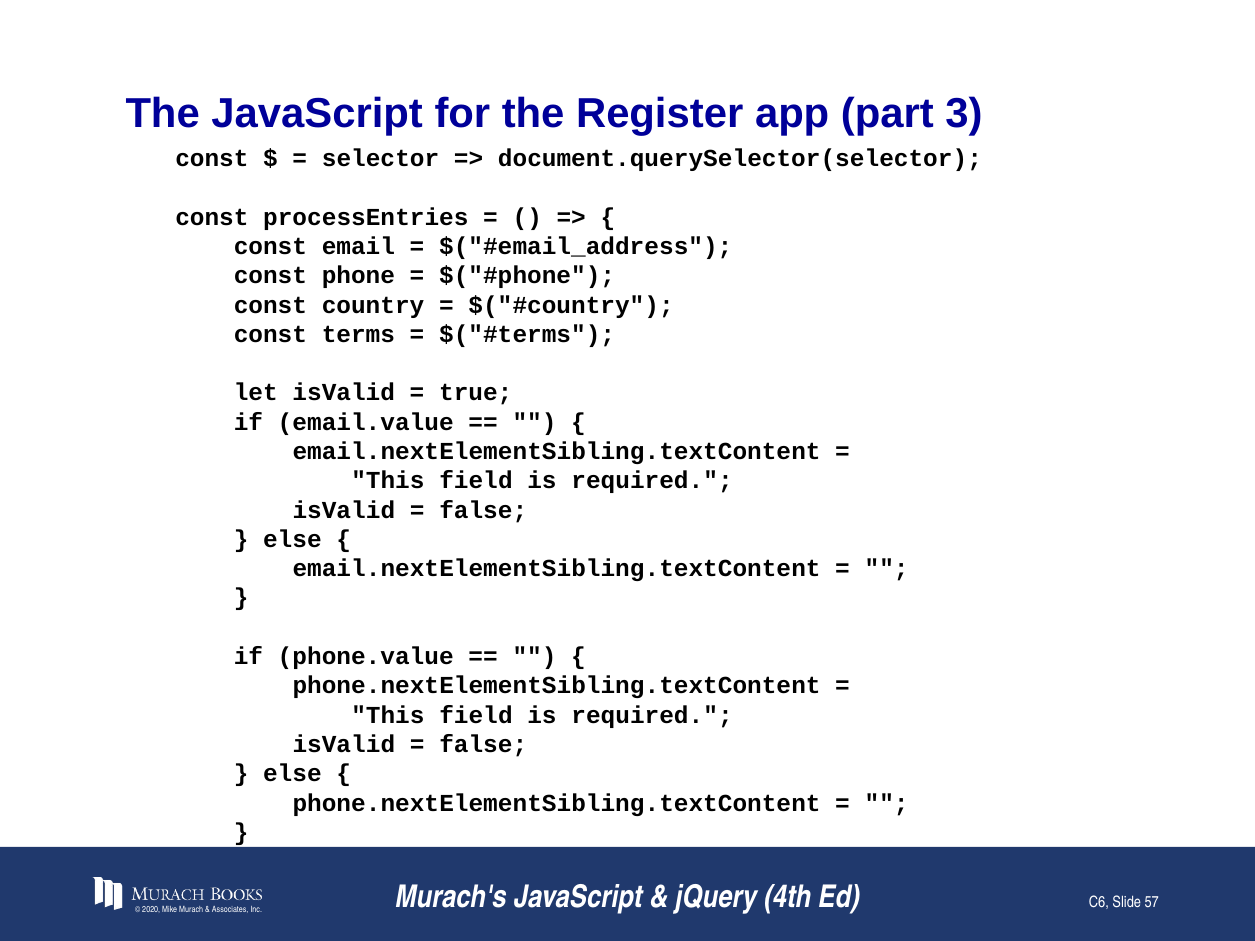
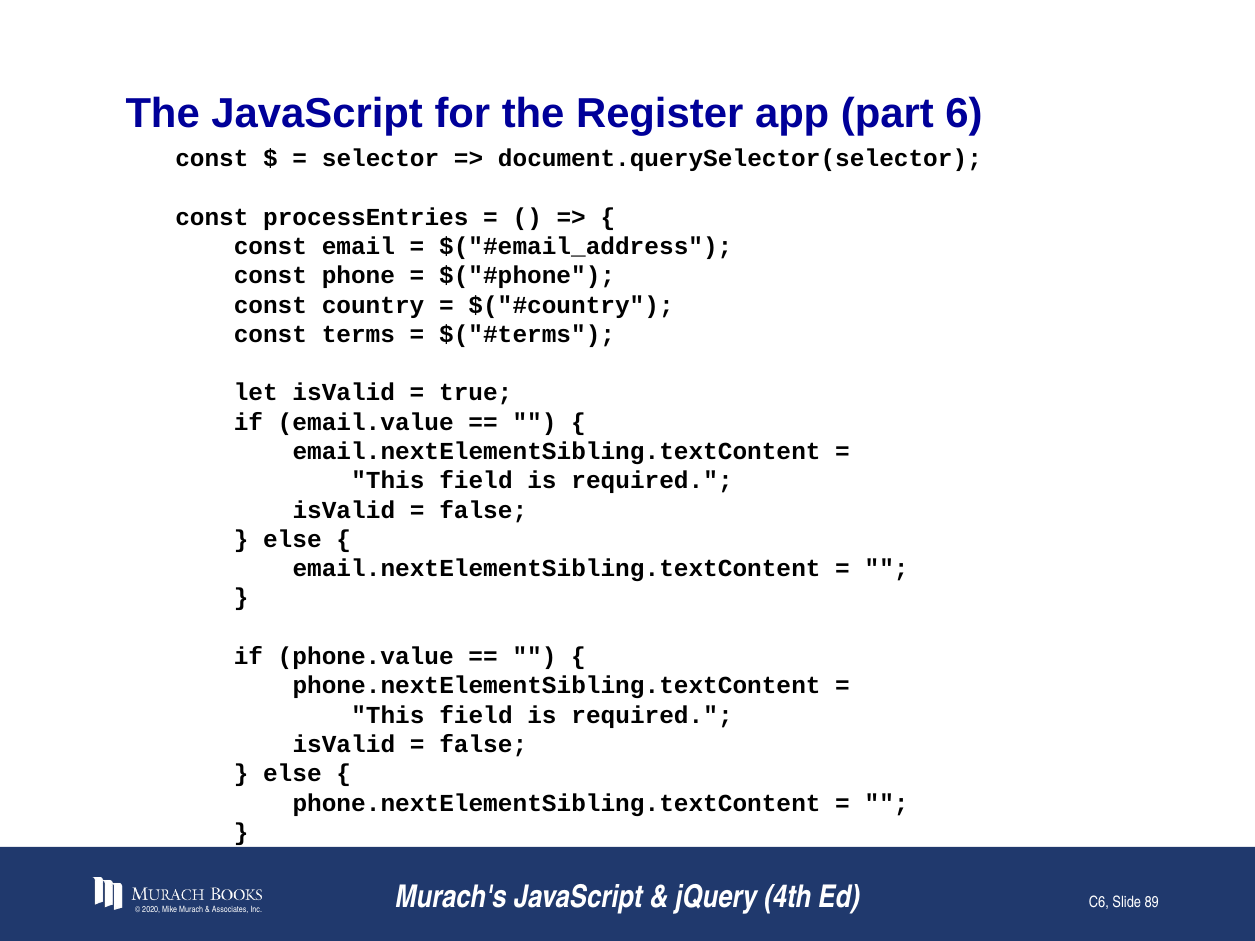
3: 3 -> 6
57: 57 -> 89
